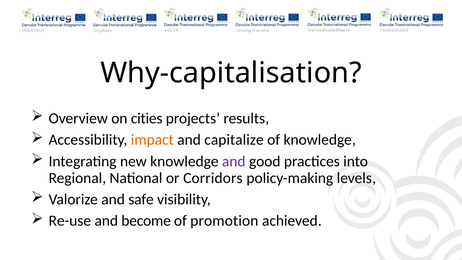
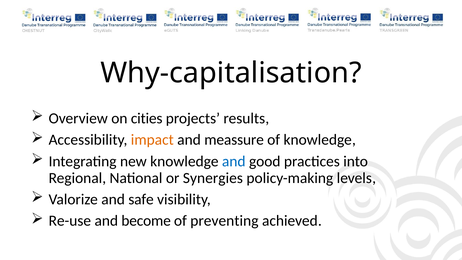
capitalize: capitalize -> meassure
and at (234, 161) colour: purple -> blue
Corridors: Corridors -> Synergies
promotion: promotion -> preventing
